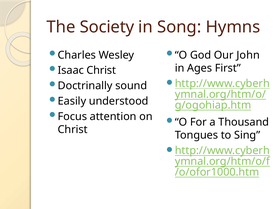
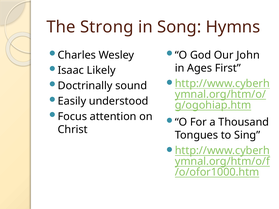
Society: Society -> Strong
Isaac Christ: Christ -> Likely
